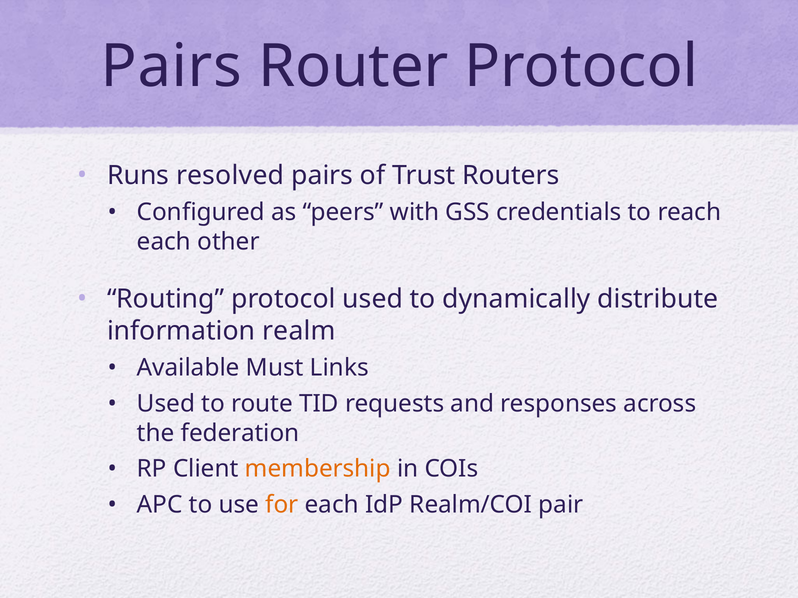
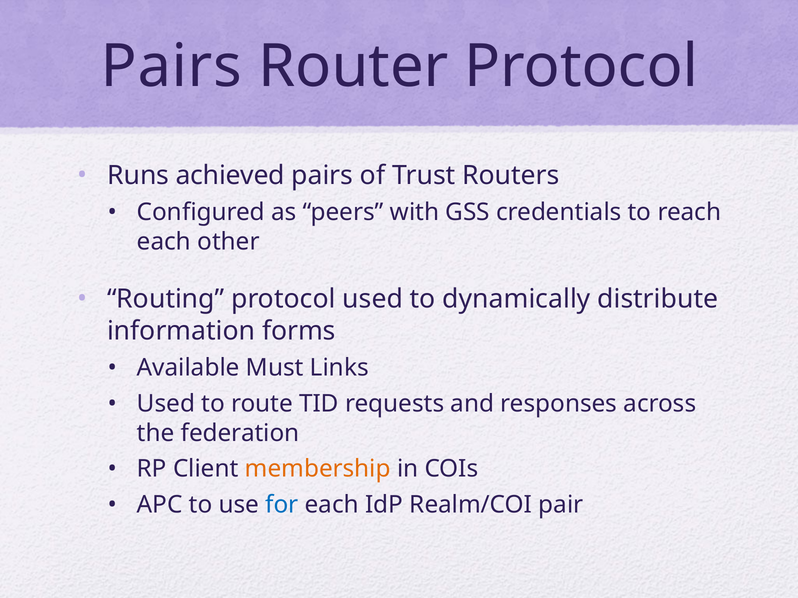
resolved: resolved -> achieved
realm: realm -> forms
for colour: orange -> blue
